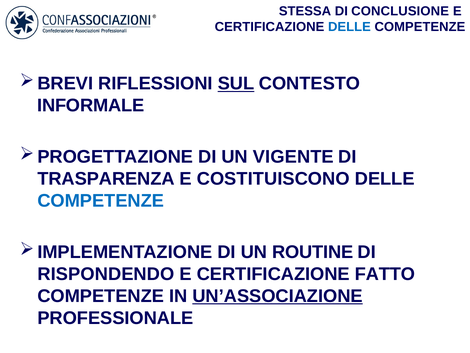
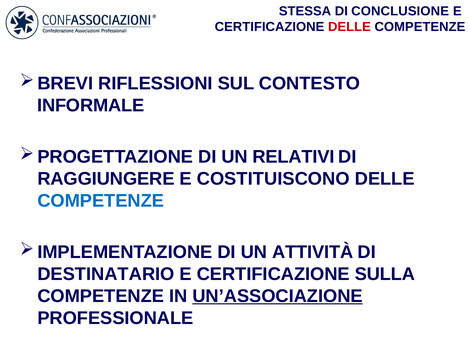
DELLE at (349, 27) colour: blue -> red
SUL underline: present -> none
VIGENTE: VIGENTE -> RELATIVI
TRASPARENZA: TRASPARENZA -> RAGGIUNGERE
ROUTINE: ROUTINE -> ATTIVITÀ
RISPONDENDO: RISPONDENDO -> DESTINATARIO
FATTO: FATTO -> SULLA
